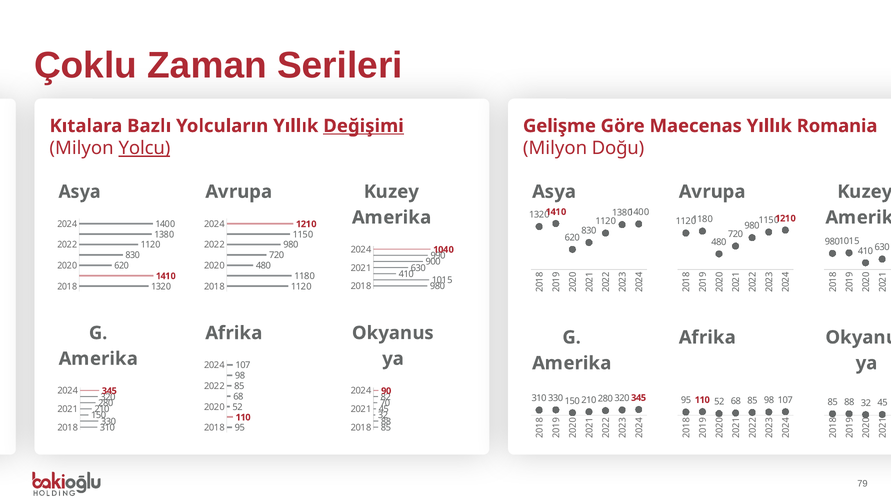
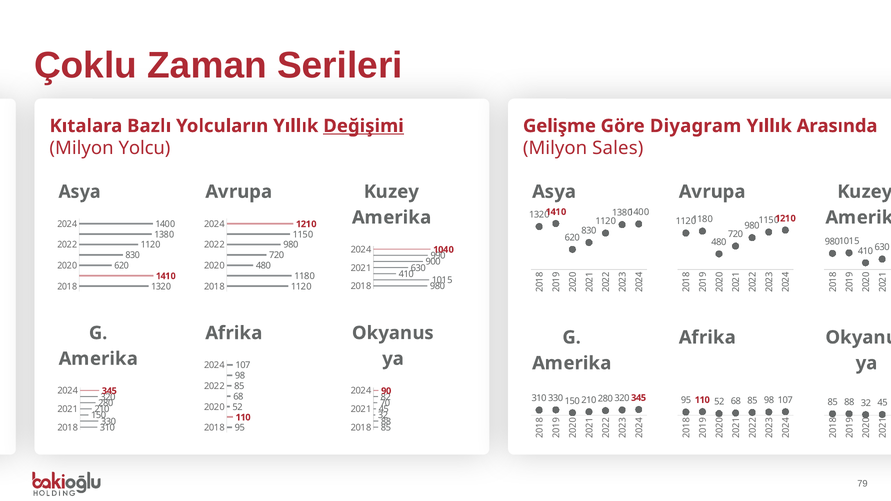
Maecenas: Maecenas -> Diyagram
Romania: Romania -> Arasında
Yolcu at (144, 148) underline: present -> none
Doğu: Doğu -> Sales
